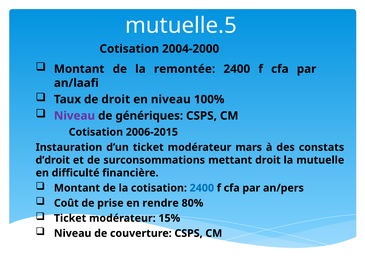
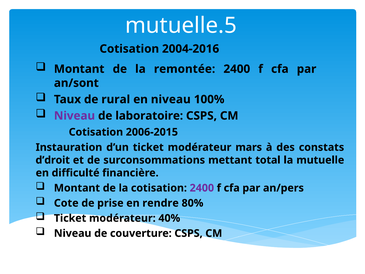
2004-2000: 2004-2000 -> 2004-2016
an/laafi: an/laafi -> an/sont
de droit: droit -> rural
génériques: génériques -> laboratoire
mettant droit: droit -> total
2400 at (202, 188) colour: blue -> purple
Coût: Coût -> Cote
15%: 15% -> 40%
